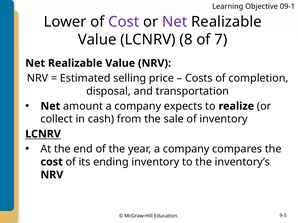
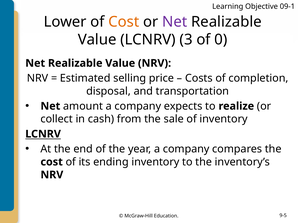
Cost at (124, 22) colour: purple -> orange
8: 8 -> 3
7: 7 -> 0
